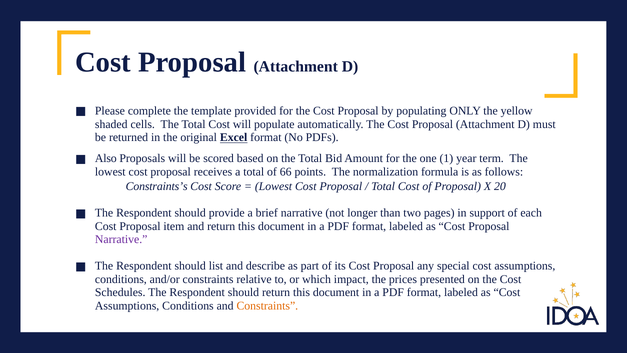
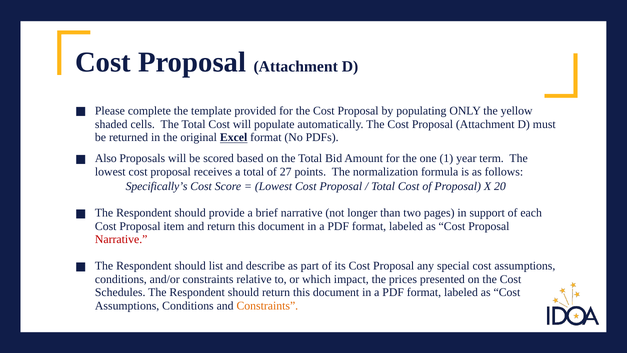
66: 66 -> 27
Constraints’s: Constraints’s -> Specifically’s
Narrative at (121, 239) colour: purple -> red
